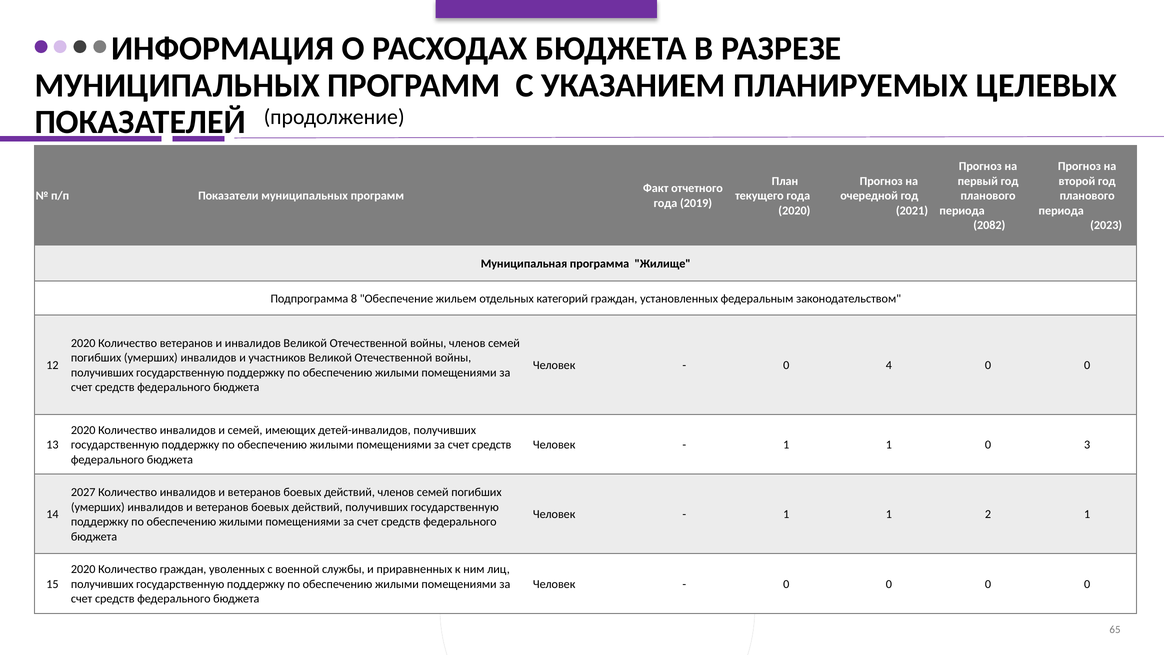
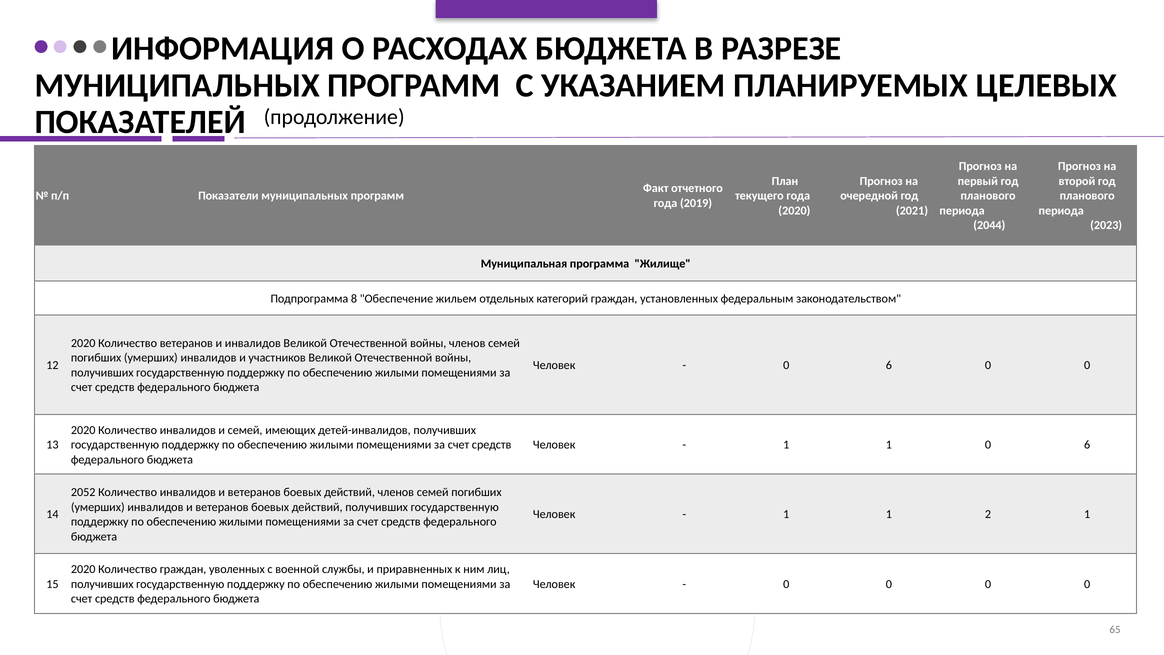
2082: 2082 -> 2044
4 at (889, 365): 4 -> 6
1 0 3: 3 -> 6
2027: 2027 -> 2052
